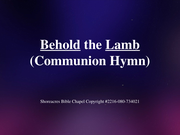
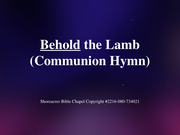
Lamb underline: present -> none
